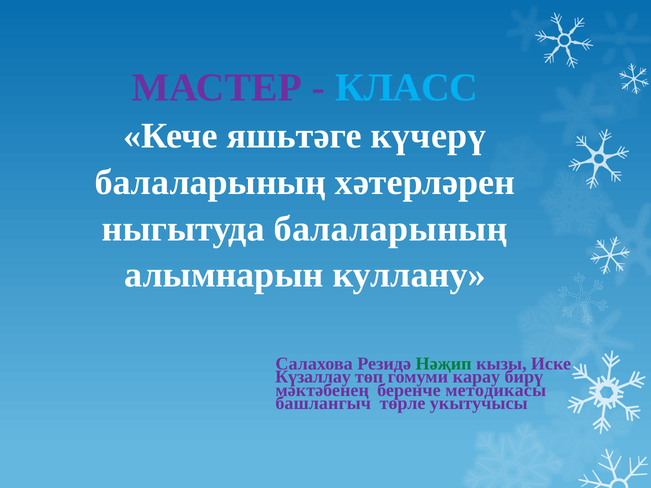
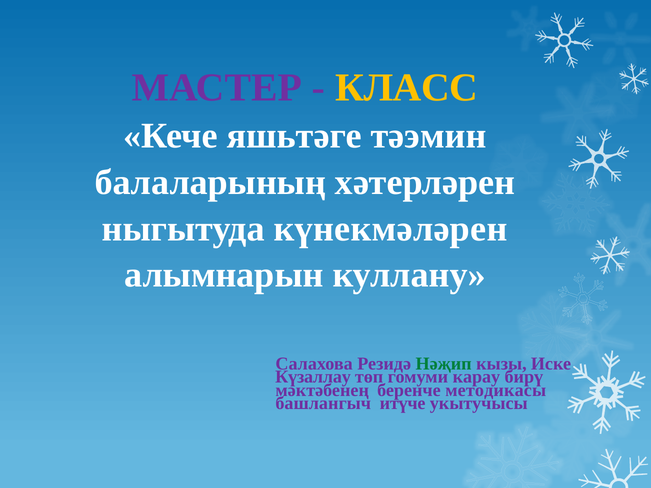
КЛАСС colour: light blue -> yellow
күчерү: күчерү -> тәэмин
ныгытуда балаларының: балаларының -> күнекмәләрен
төрле: төрле -> итүче
